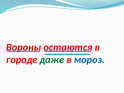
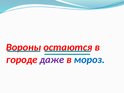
даже colour: green -> purple
